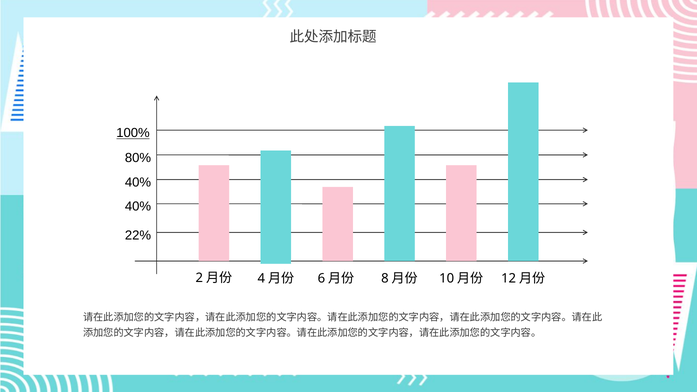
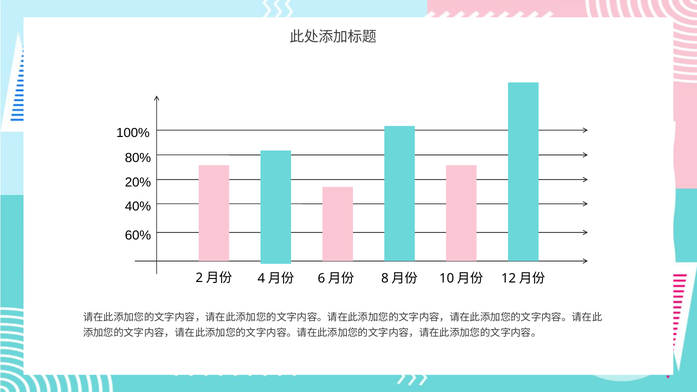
100% underline: present -> none
40% at (138, 182): 40% -> 20%
22%: 22% -> 60%
